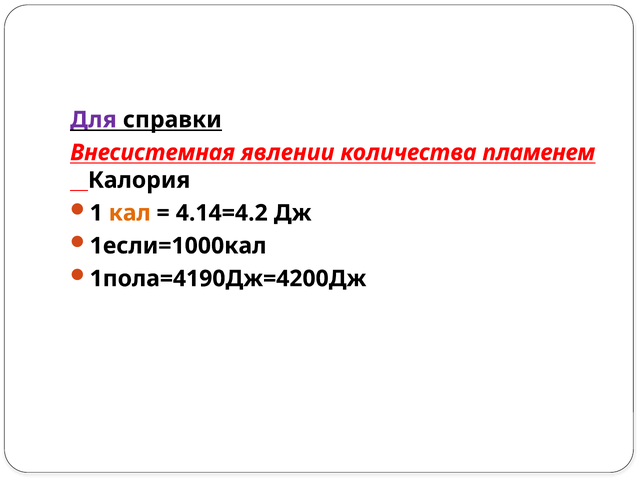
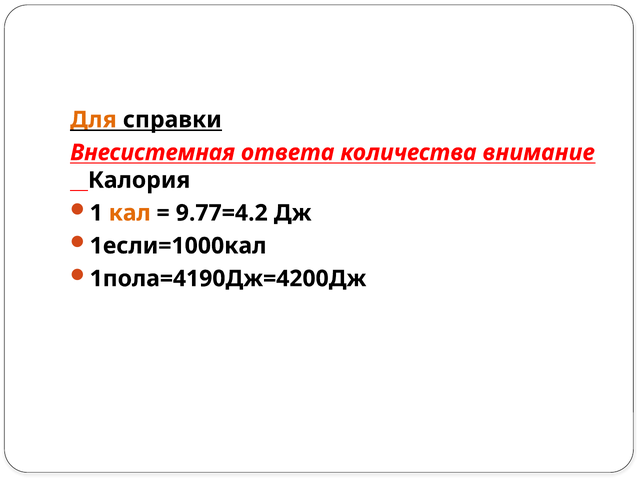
Для colour: purple -> orange
явлении: явлении -> ответа
пламенем: пламенем -> внимание
4.14=4.2: 4.14=4.2 -> 9.77=4.2
